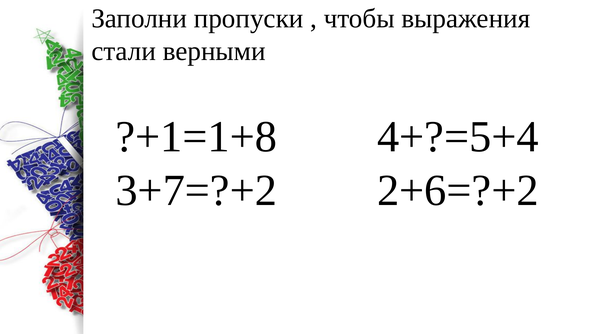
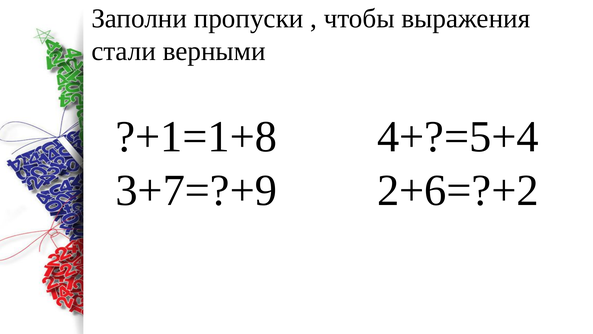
3+7=?+2: 3+7=?+2 -> 3+7=?+9
